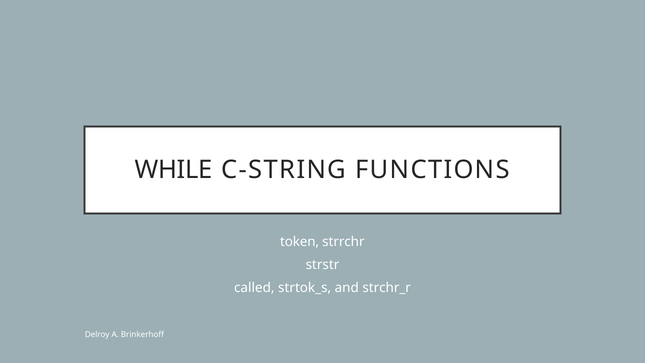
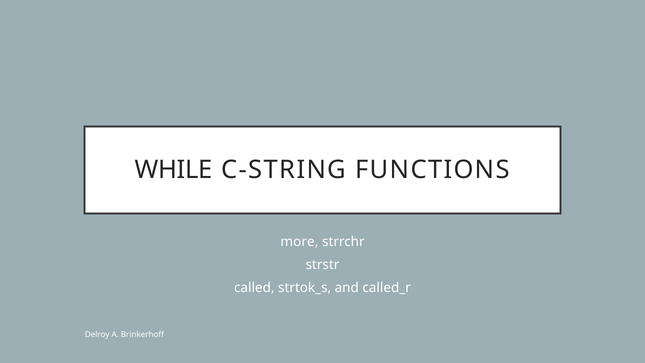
token: token -> more
strchr_r: strchr_r -> called_r
